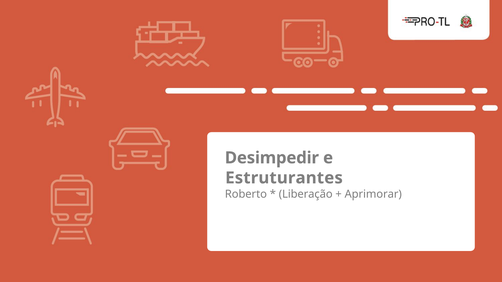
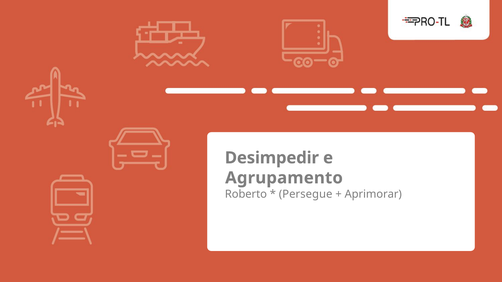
Estruturantes: Estruturantes -> Agrupamento
Liberação: Liberação -> Persegue
